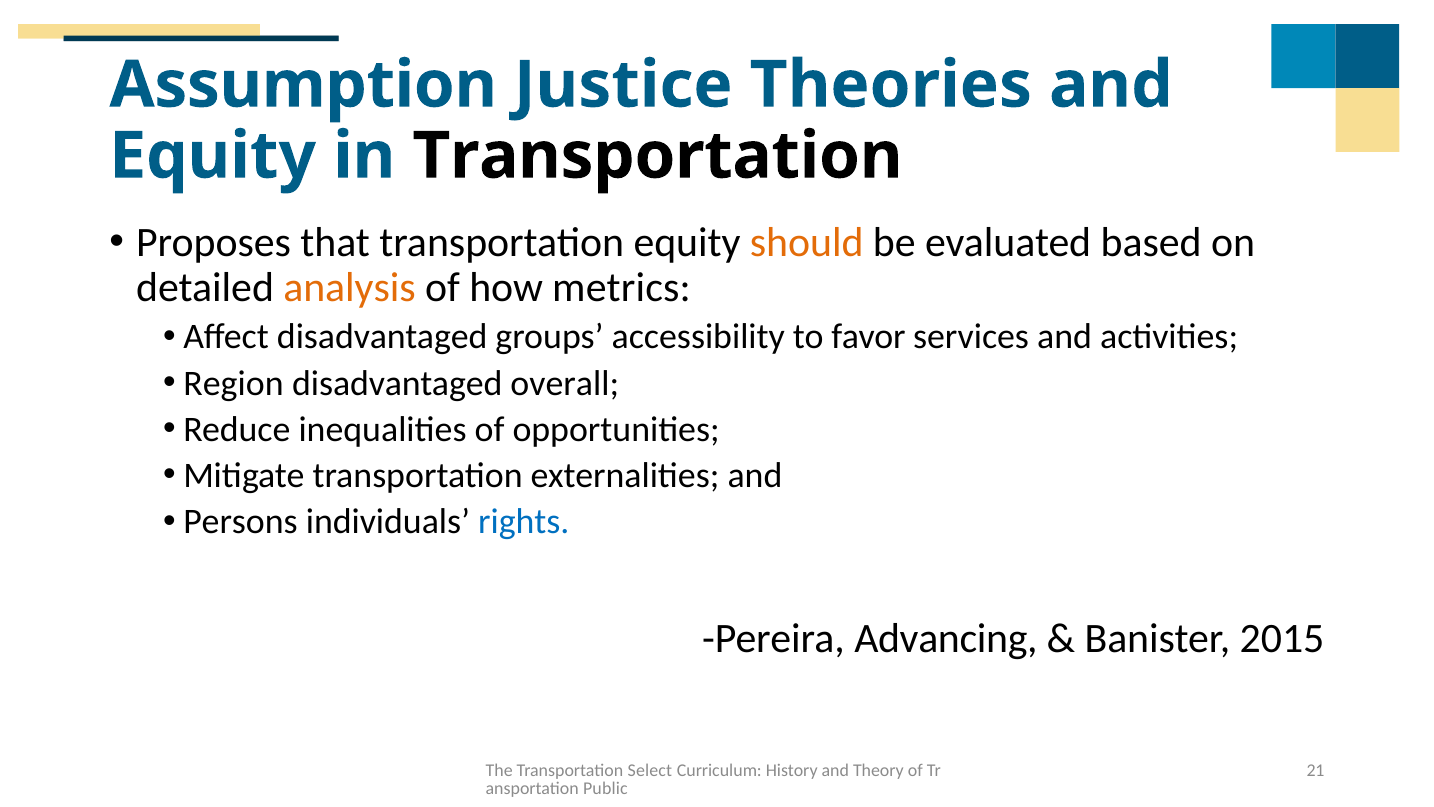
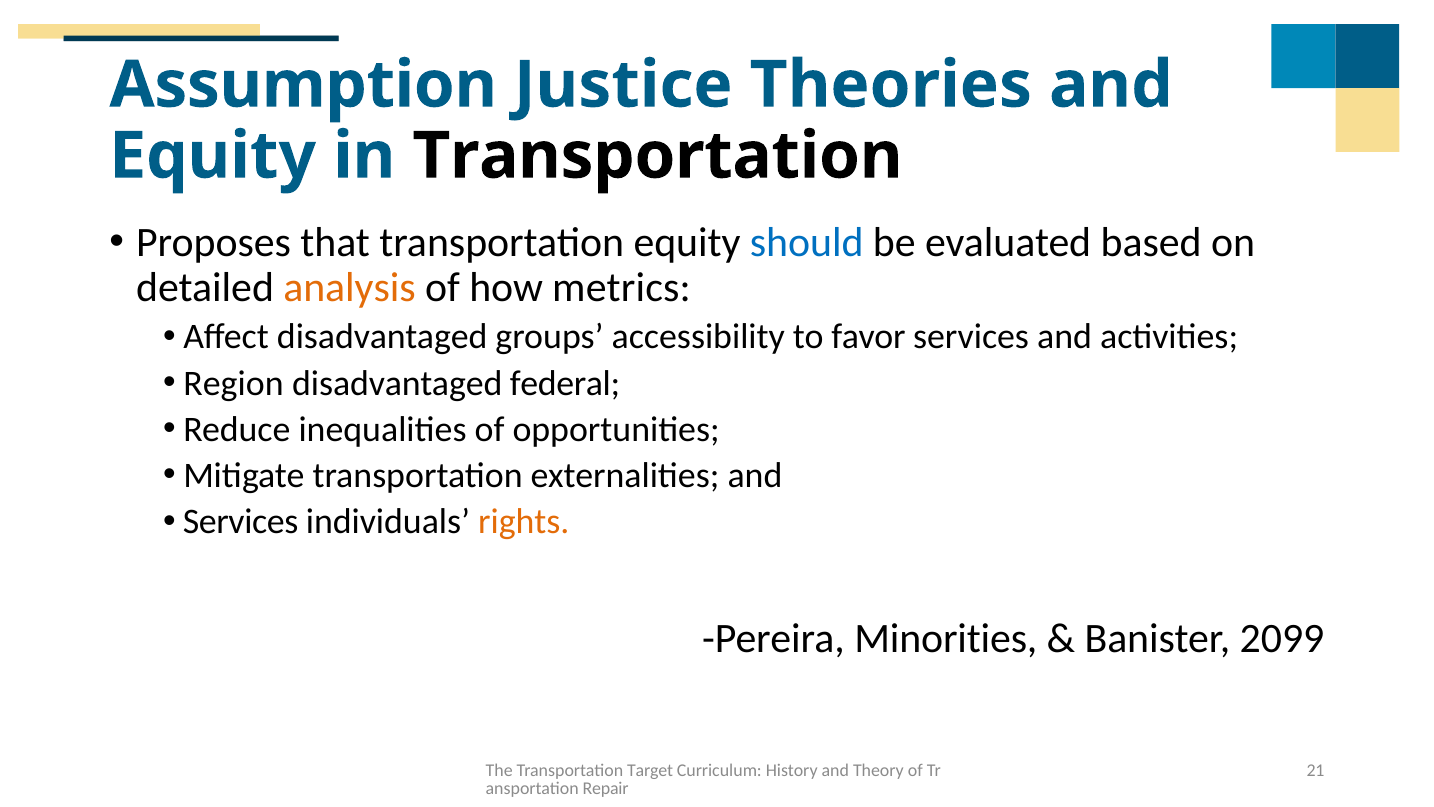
should colour: orange -> blue
overall: overall -> federal
Persons at (240, 522): Persons -> Services
rights colour: blue -> orange
Advancing: Advancing -> Minorities
2015: 2015 -> 2099
Select: Select -> Target
Public: Public -> Repair
